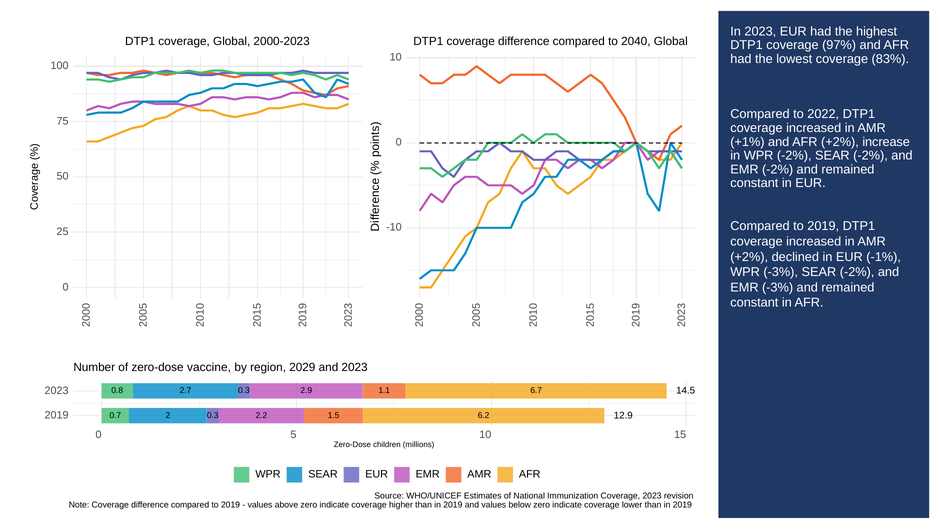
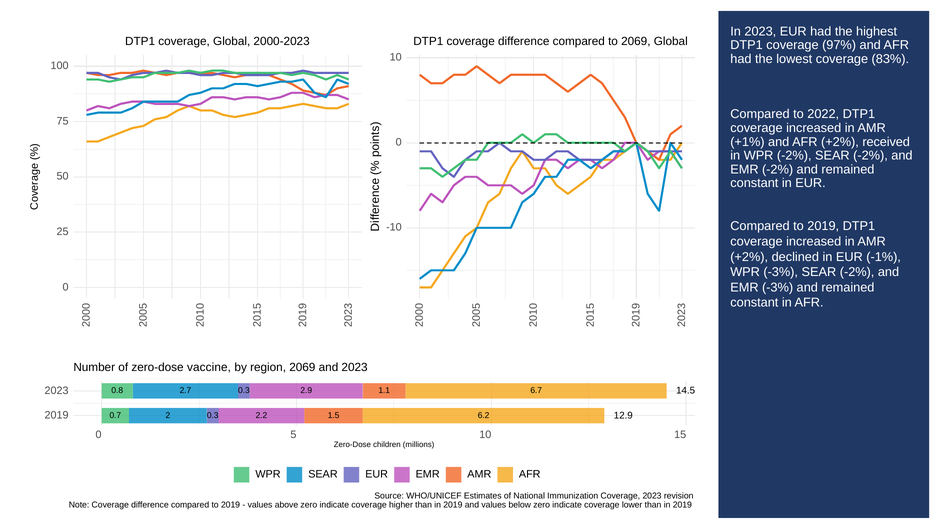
to 2040: 2040 -> 2069
increase: increase -> received
region 2029: 2029 -> 2069
